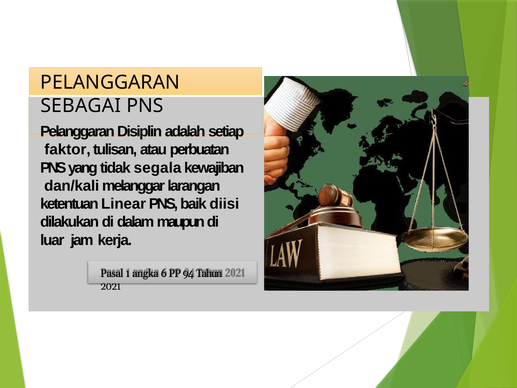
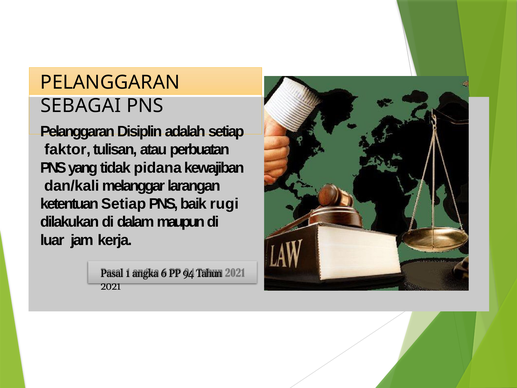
segala: segala -> pidana
ketentuan Linear: Linear -> Setiap
diisi: diisi -> rugi
